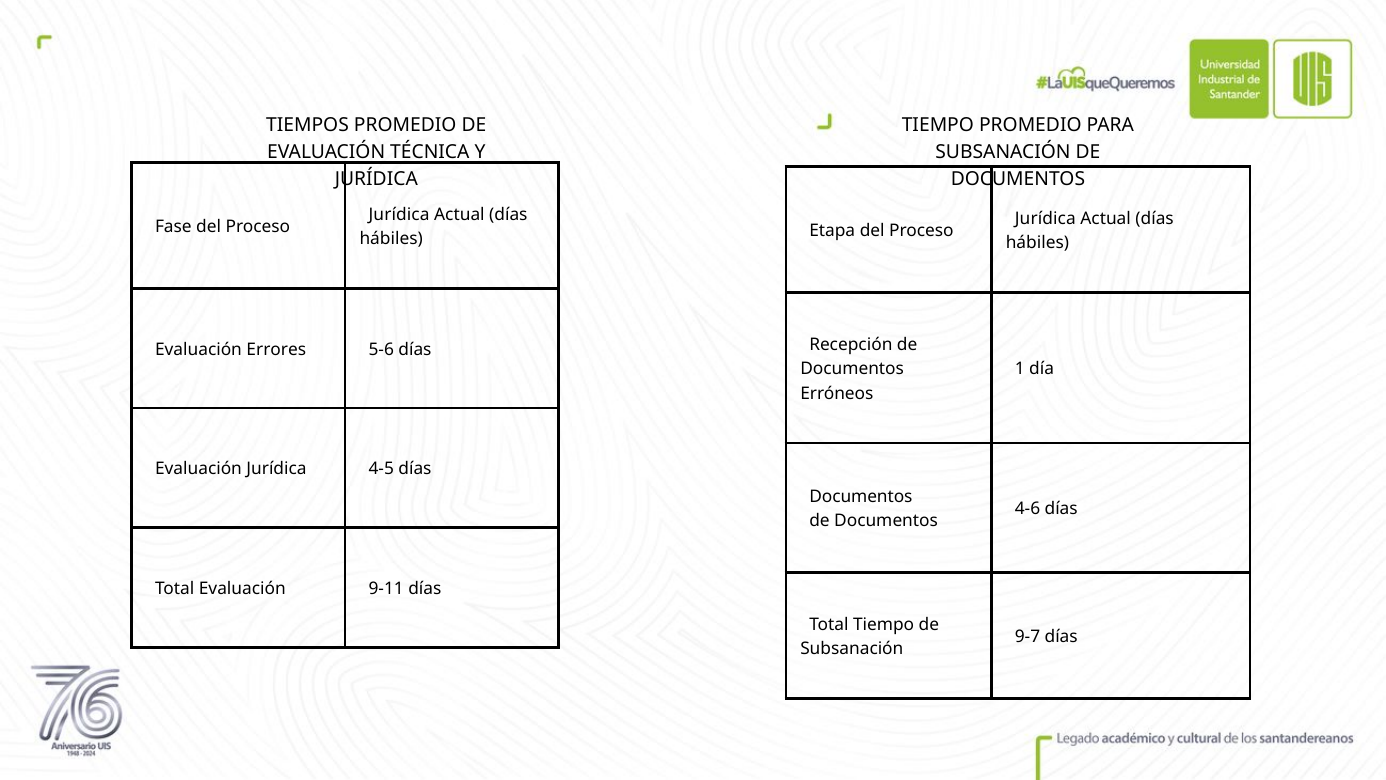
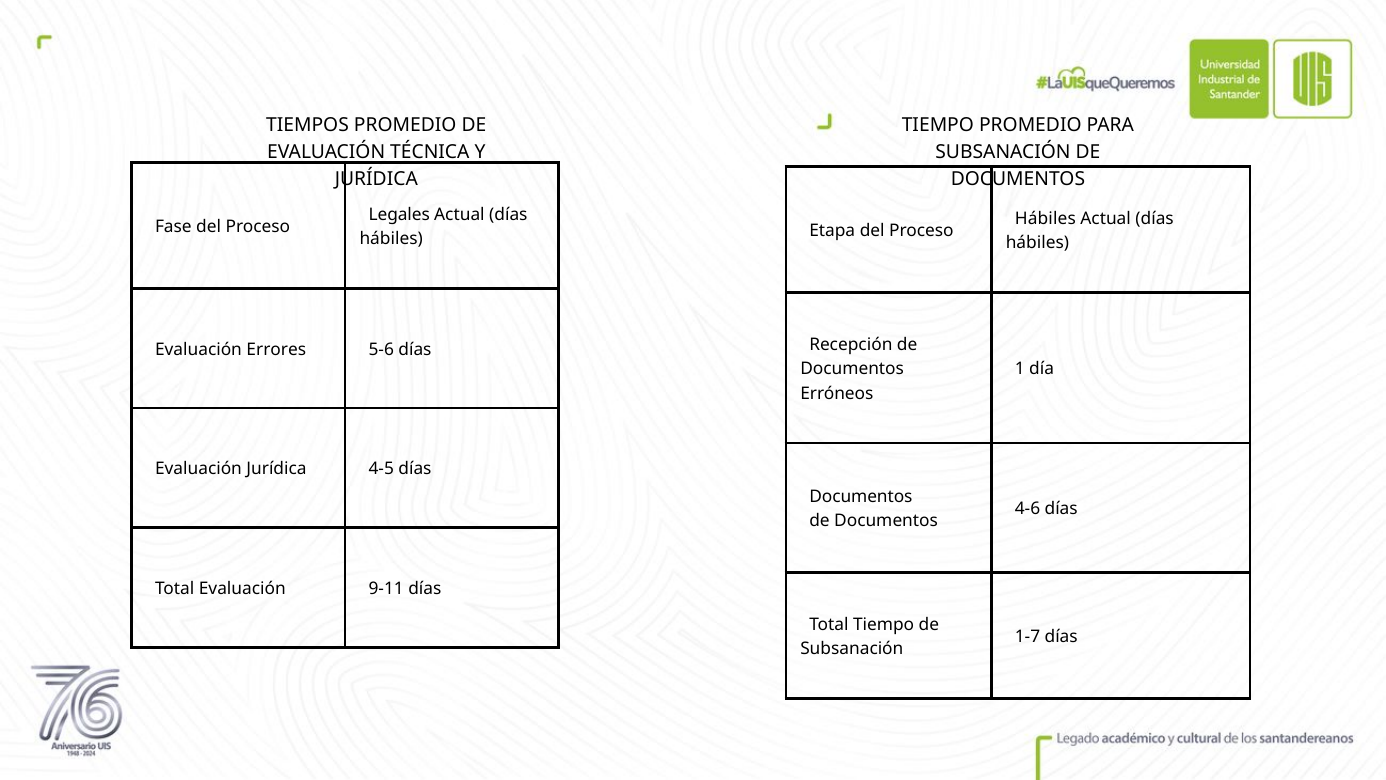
Jurídica at (399, 214): Jurídica -> Legales
Jurídica at (1045, 219): Jurídica -> Hábiles
9-7: 9-7 -> 1-7
